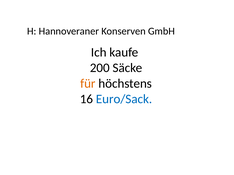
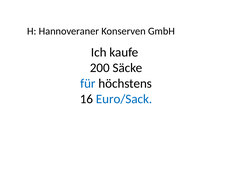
für colour: orange -> blue
